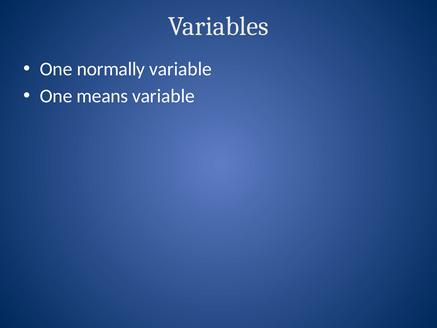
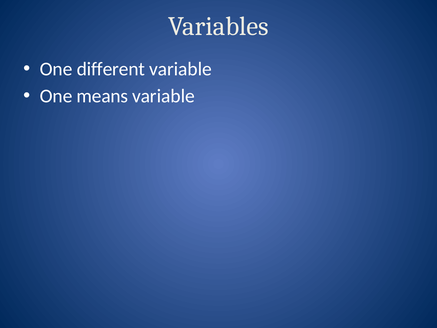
normally: normally -> different
